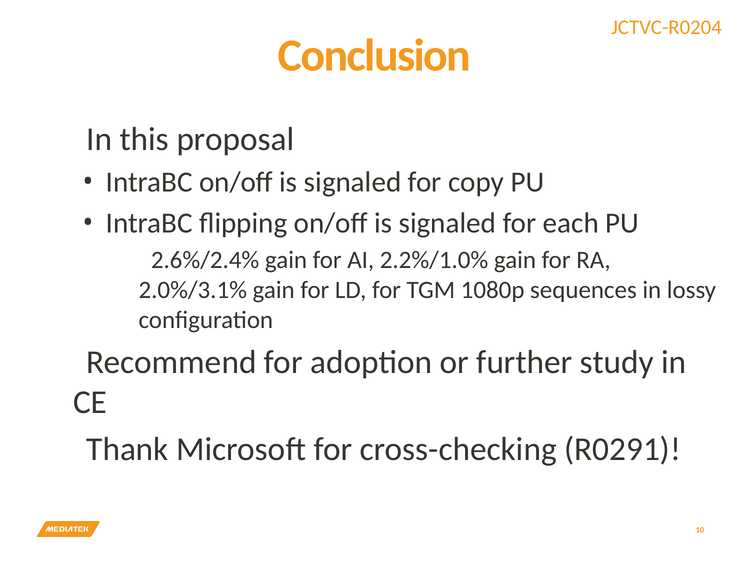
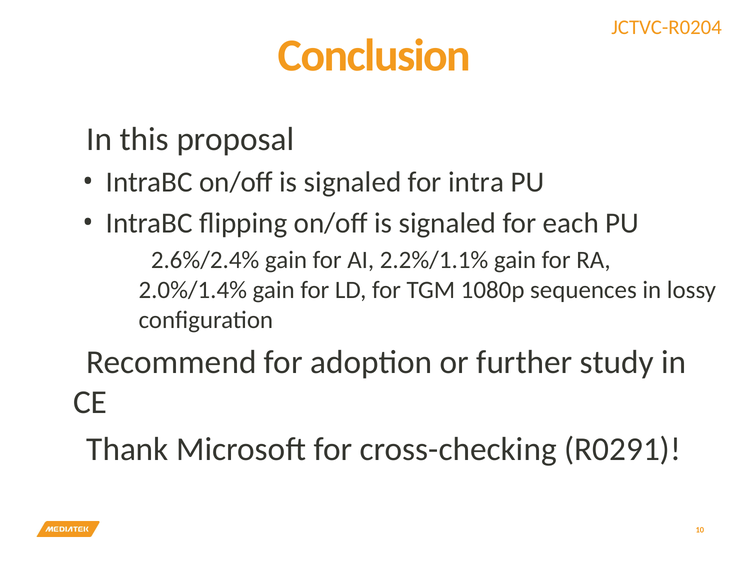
copy: copy -> intra
2.2%/1.0%: 2.2%/1.0% -> 2.2%/1.1%
2.0%/3.1%: 2.0%/3.1% -> 2.0%/1.4%
